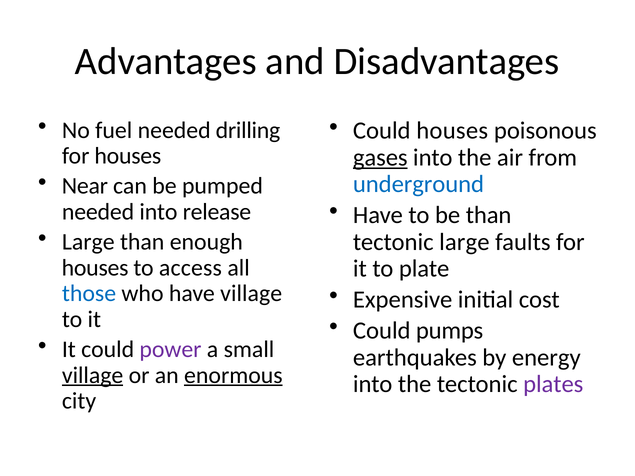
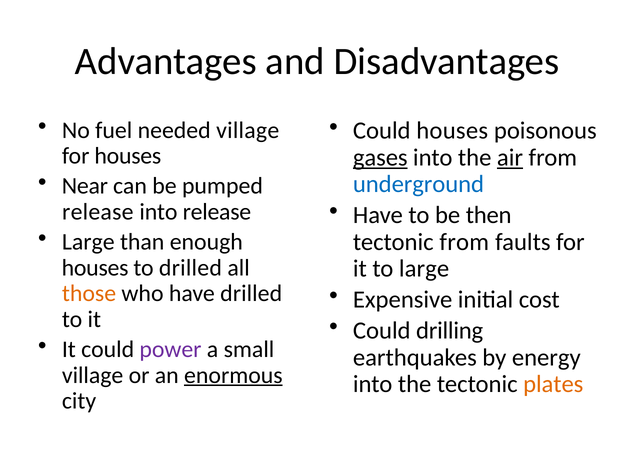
needed drilling: drilling -> village
air underline: none -> present
be than: than -> then
needed at (98, 212): needed -> release
tectonic large: large -> from
to access: access -> drilled
to plate: plate -> large
those colour: blue -> orange
have village: village -> drilled
pumps: pumps -> drilling
village at (93, 375) underline: present -> none
plates colour: purple -> orange
